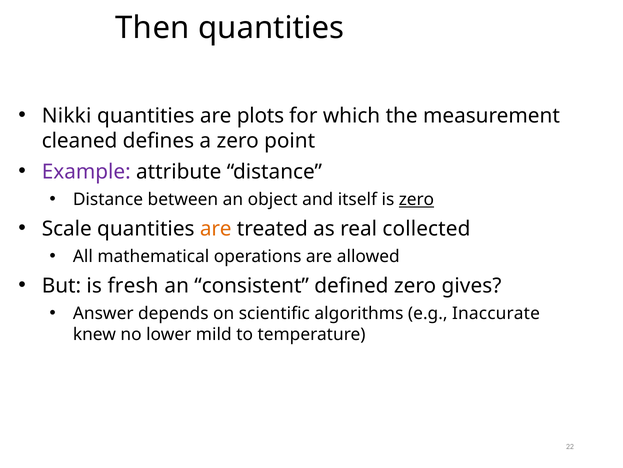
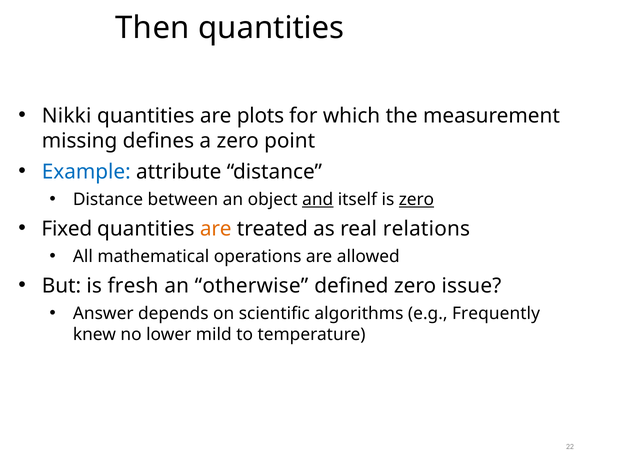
cleaned: cleaned -> missing
Example colour: purple -> blue
and underline: none -> present
Scale: Scale -> Fixed
collected: collected -> relations
consistent: consistent -> otherwise
gives: gives -> issue
Inaccurate: Inaccurate -> Frequently
